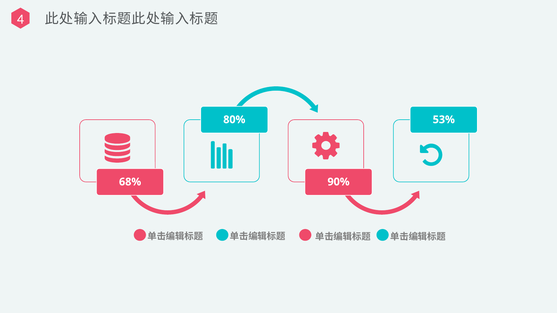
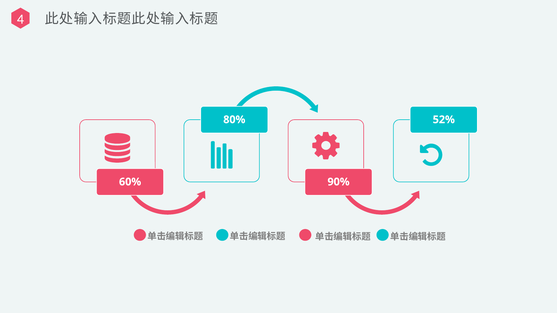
53%: 53% -> 52%
68%: 68% -> 60%
